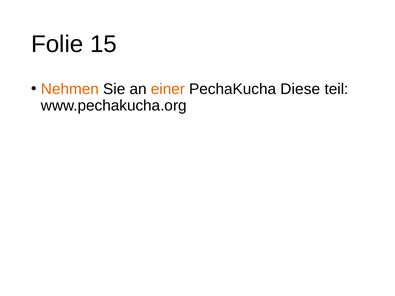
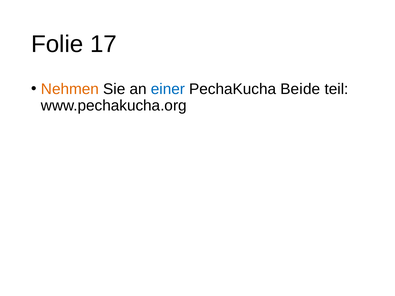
15: 15 -> 17
einer colour: orange -> blue
Diese: Diese -> Beide
